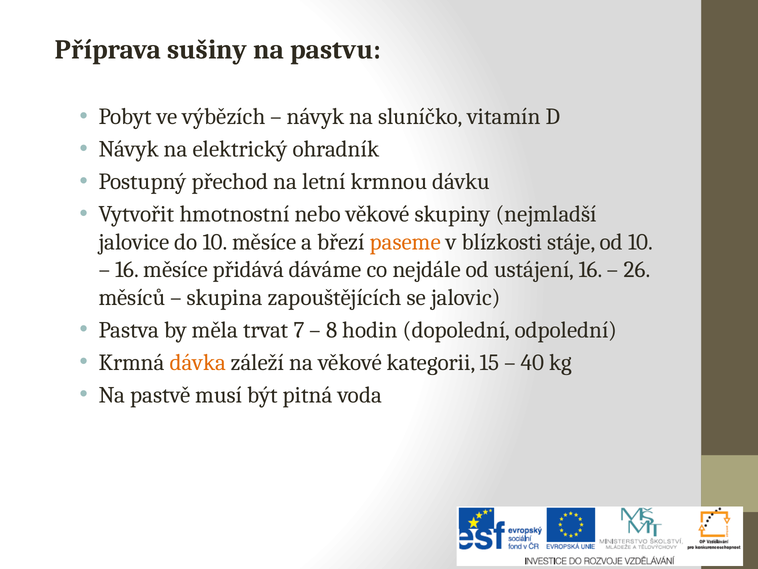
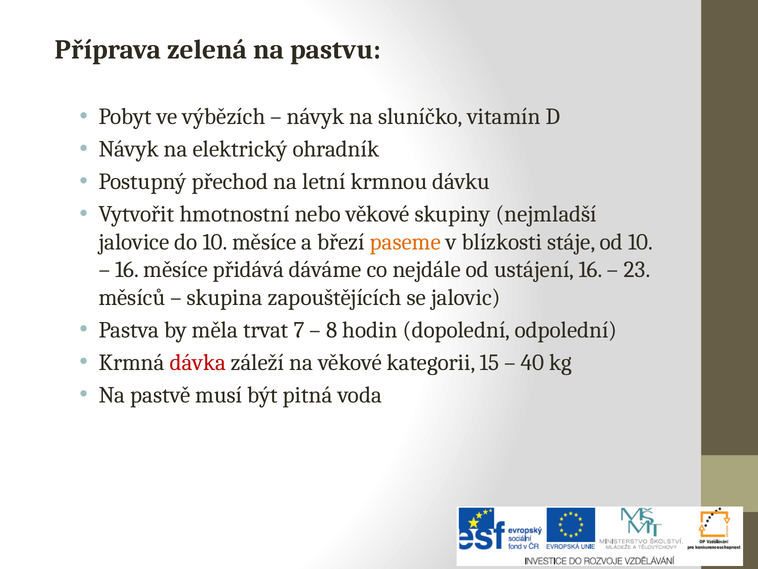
sušiny: sušiny -> zelená
26: 26 -> 23
dávka colour: orange -> red
